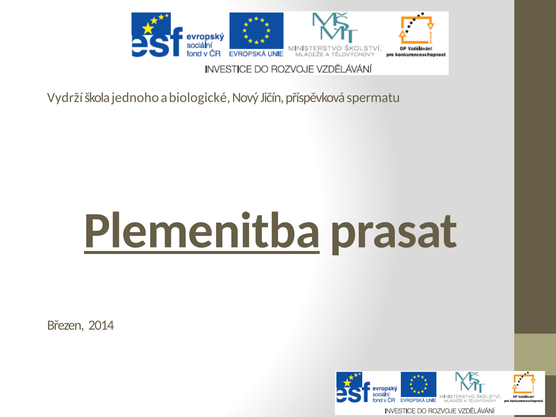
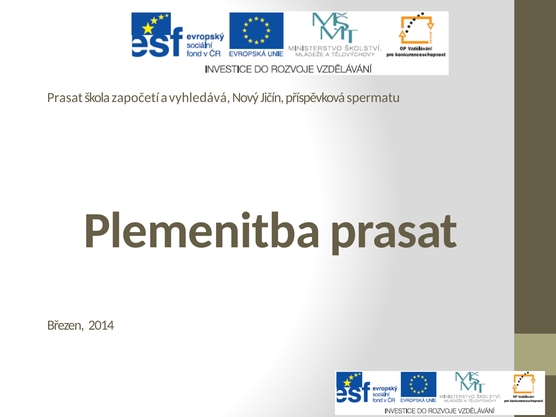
Vydrží at (65, 98): Vydrží -> Prasat
jednoho: jednoho -> započetí
biologické: biologické -> vyhledává
Plemenitba underline: present -> none
